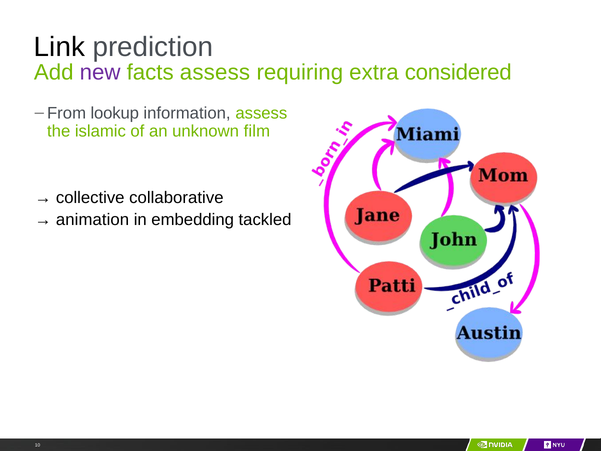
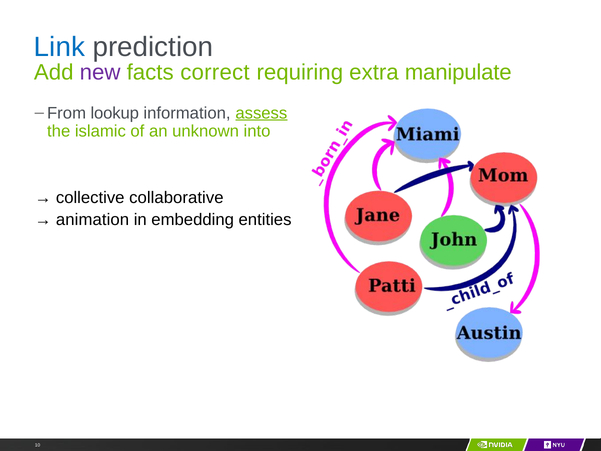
Link colour: black -> blue
facts assess: assess -> correct
considered: considered -> manipulate
assess at (261, 113) underline: none -> present
film: film -> into
tackled: tackled -> entities
